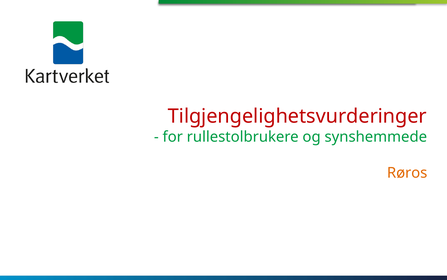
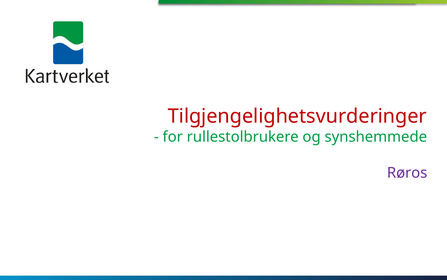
Røros colour: orange -> purple
